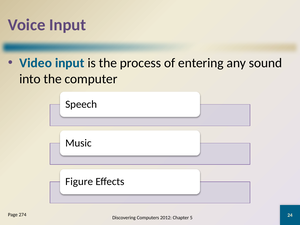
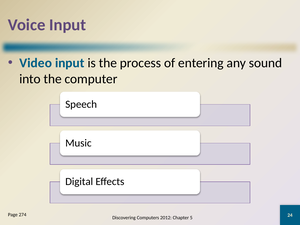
Figure: Figure -> Digital
